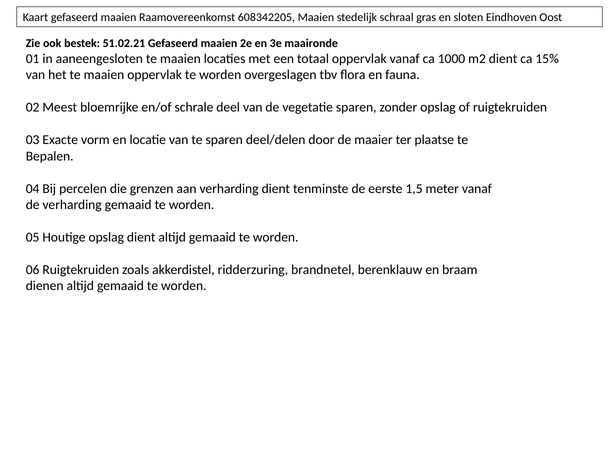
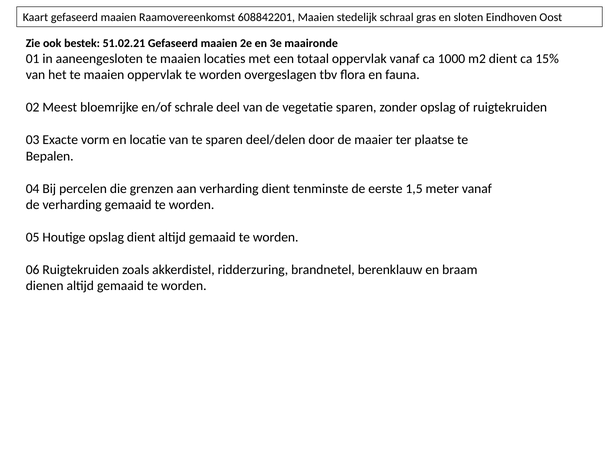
608342205: 608342205 -> 608842201
